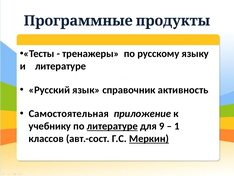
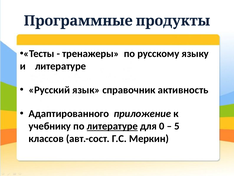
Самостоятельная: Самостоятельная -> Адаптированного
9: 9 -> 0
1: 1 -> 5
Меркин underline: present -> none
